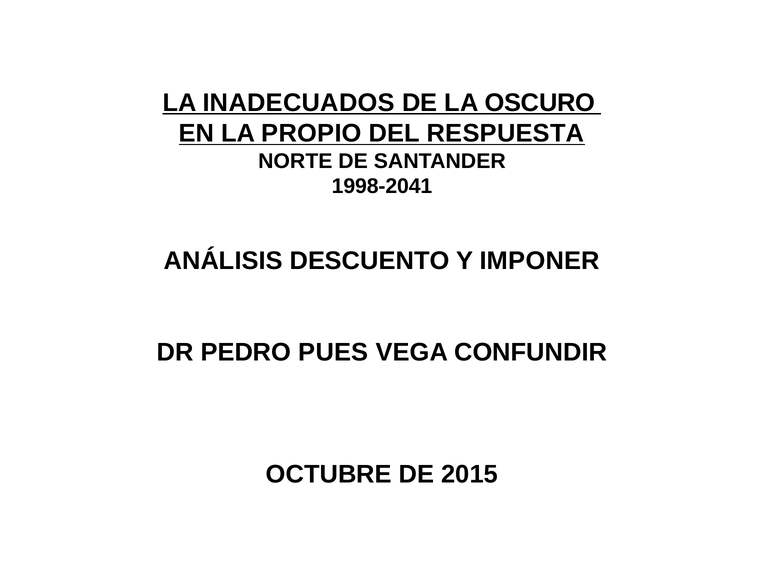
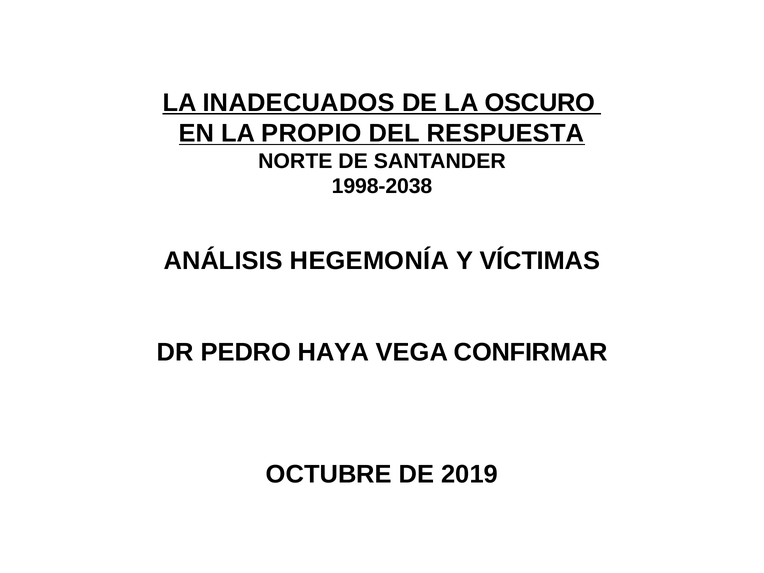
1998-2041: 1998-2041 -> 1998-2038
DESCUENTO: DESCUENTO -> HEGEMONÍA
IMPONER: IMPONER -> VÍCTIMAS
PUES: PUES -> HAYA
CONFUNDIR: CONFUNDIR -> CONFIRMAR
2015: 2015 -> 2019
